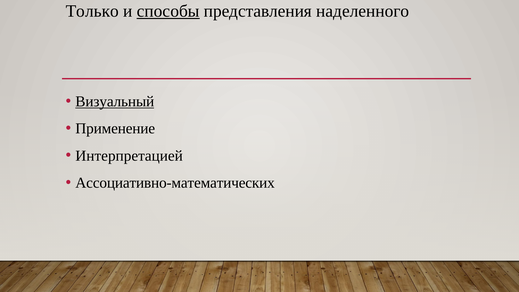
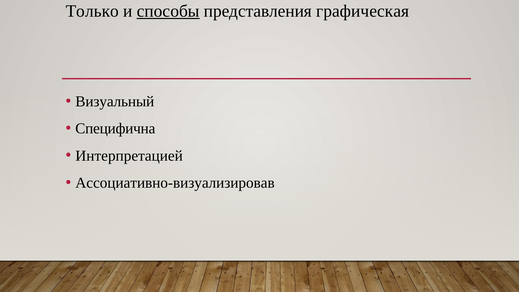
наделенного: наделенного -> графическая
Визуальный underline: present -> none
Применение: Применение -> Специфична
Ассоциативно-математических: Ассоциативно-математических -> Ассоциативно-визуализировав
